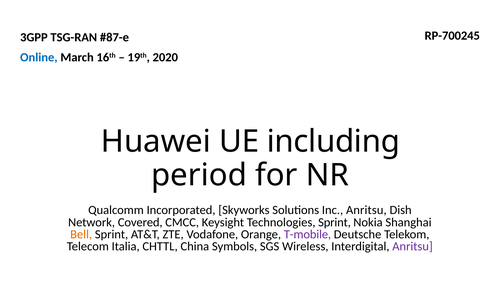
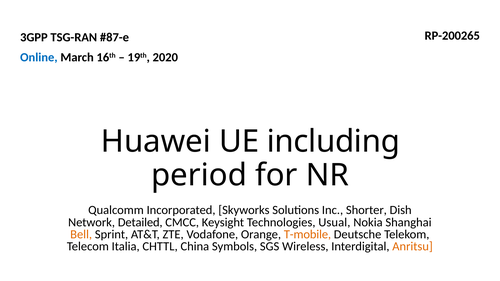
RP-700245: RP-700245 -> RP-200265
Inc Anritsu: Anritsu -> Shorter
Covered: Covered -> Detailed
Technologies Sprint: Sprint -> Usual
T-mobile colour: purple -> orange
Anritsu at (413, 247) colour: purple -> orange
